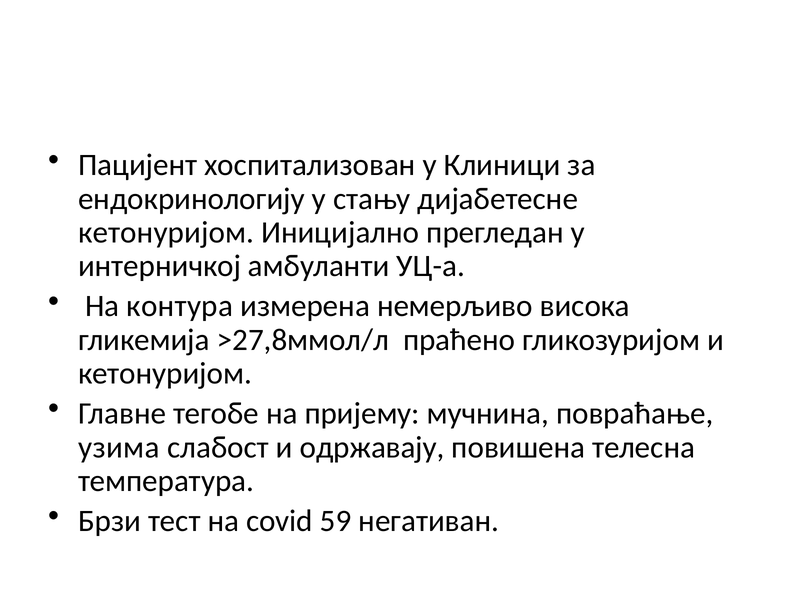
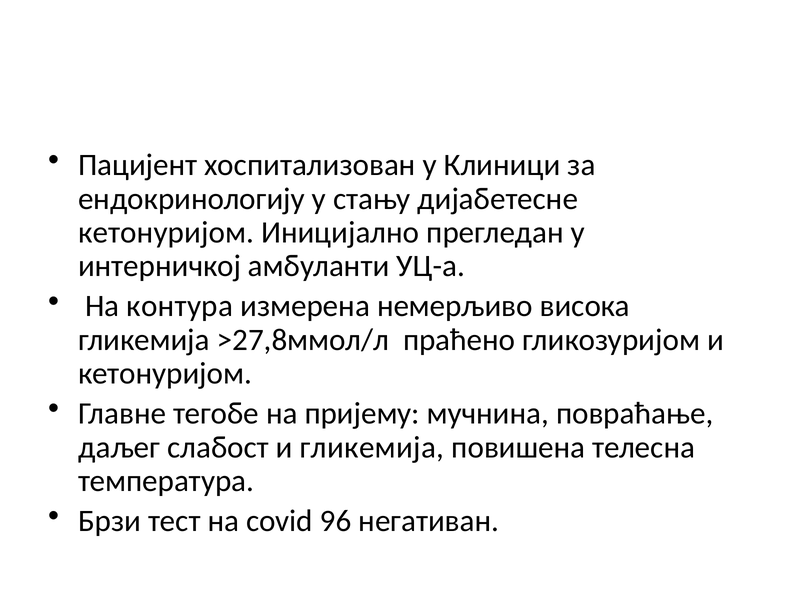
узима: узима -> даљег
и одржавају: одржавају -> гликемија
59: 59 -> 96
